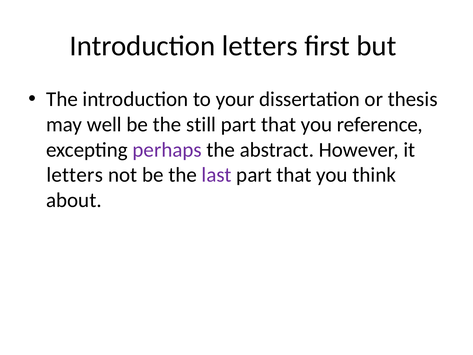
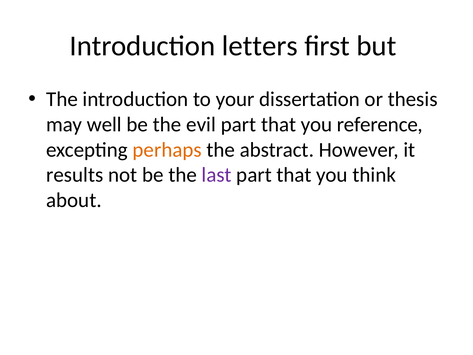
still: still -> evil
perhaps colour: purple -> orange
letters at (75, 175): letters -> results
